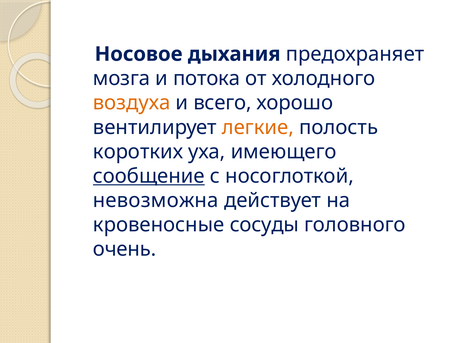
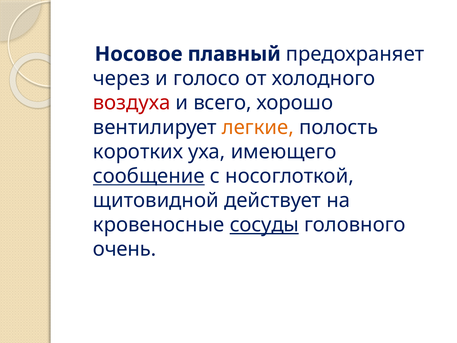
дыхания: дыхания -> плавный
мозга: мозга -> через
потока: потока -> голосо
воздуха colour: orange -> red
невозможна: невозможна -> щитовидной
сосуды underline: none -> present
